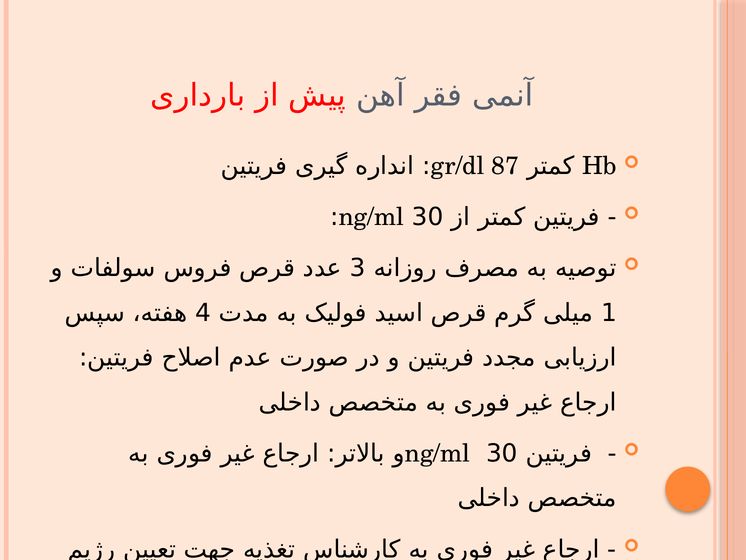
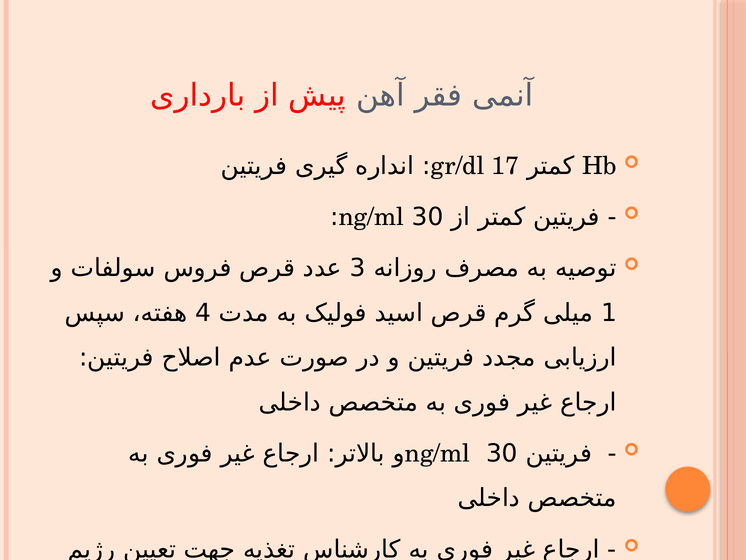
87: 87 -> 17
